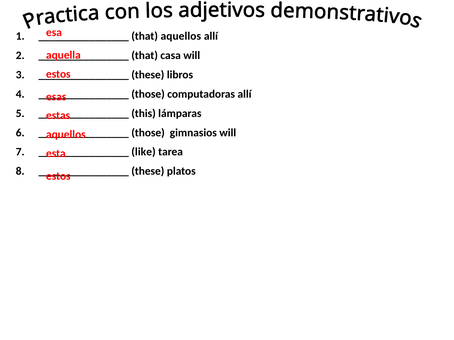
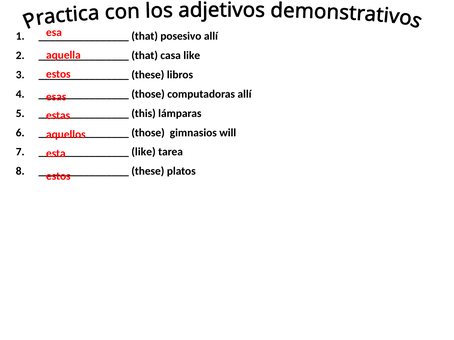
that aquellos: aquellos -> posesivo
casa will: will -> like
